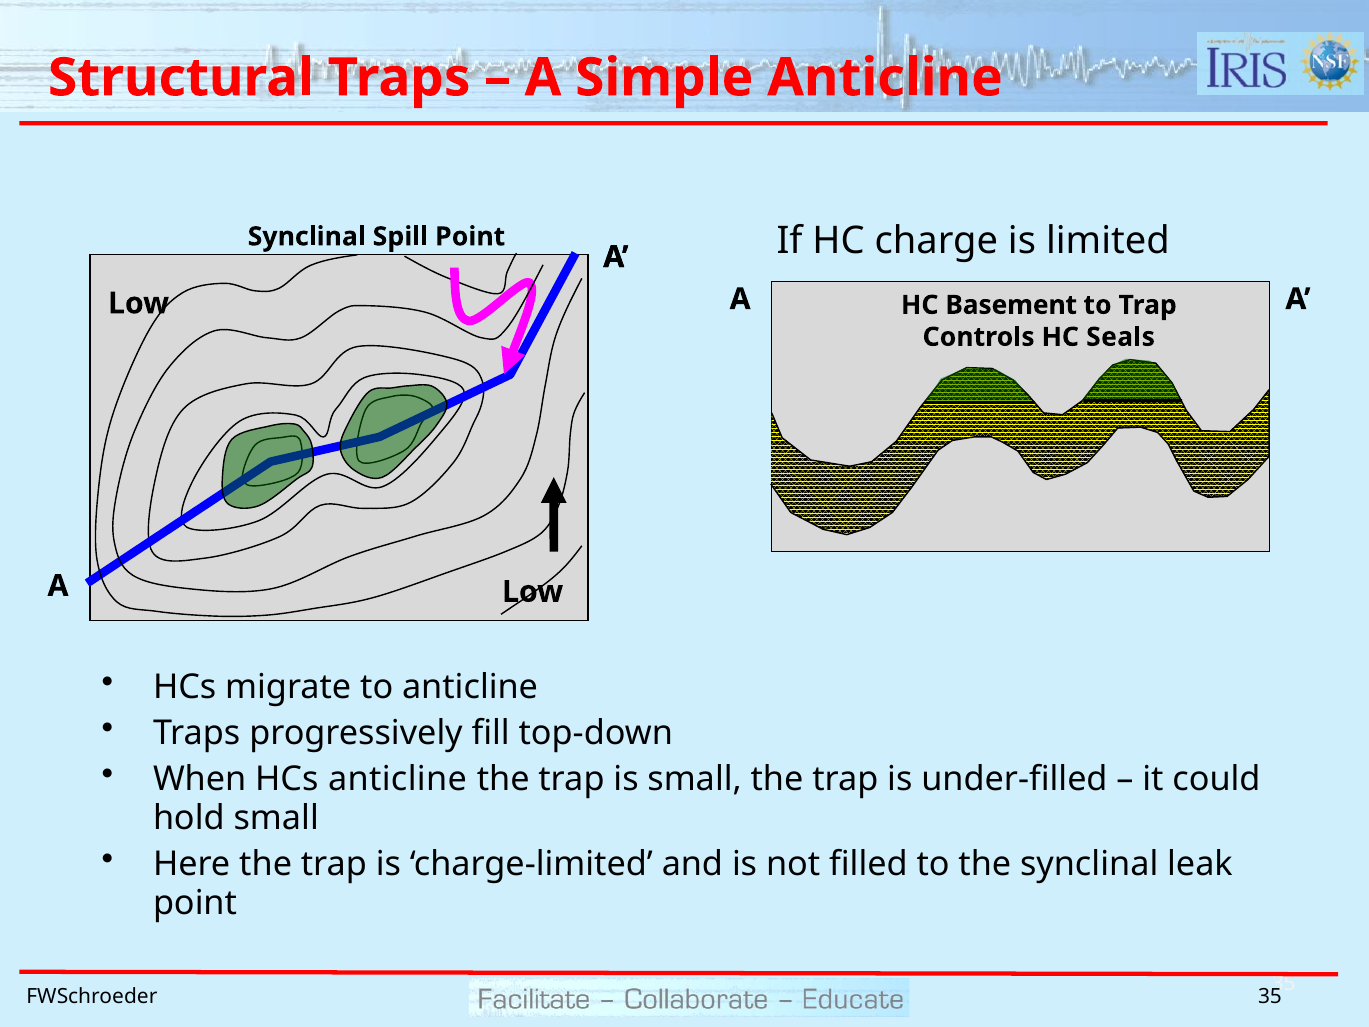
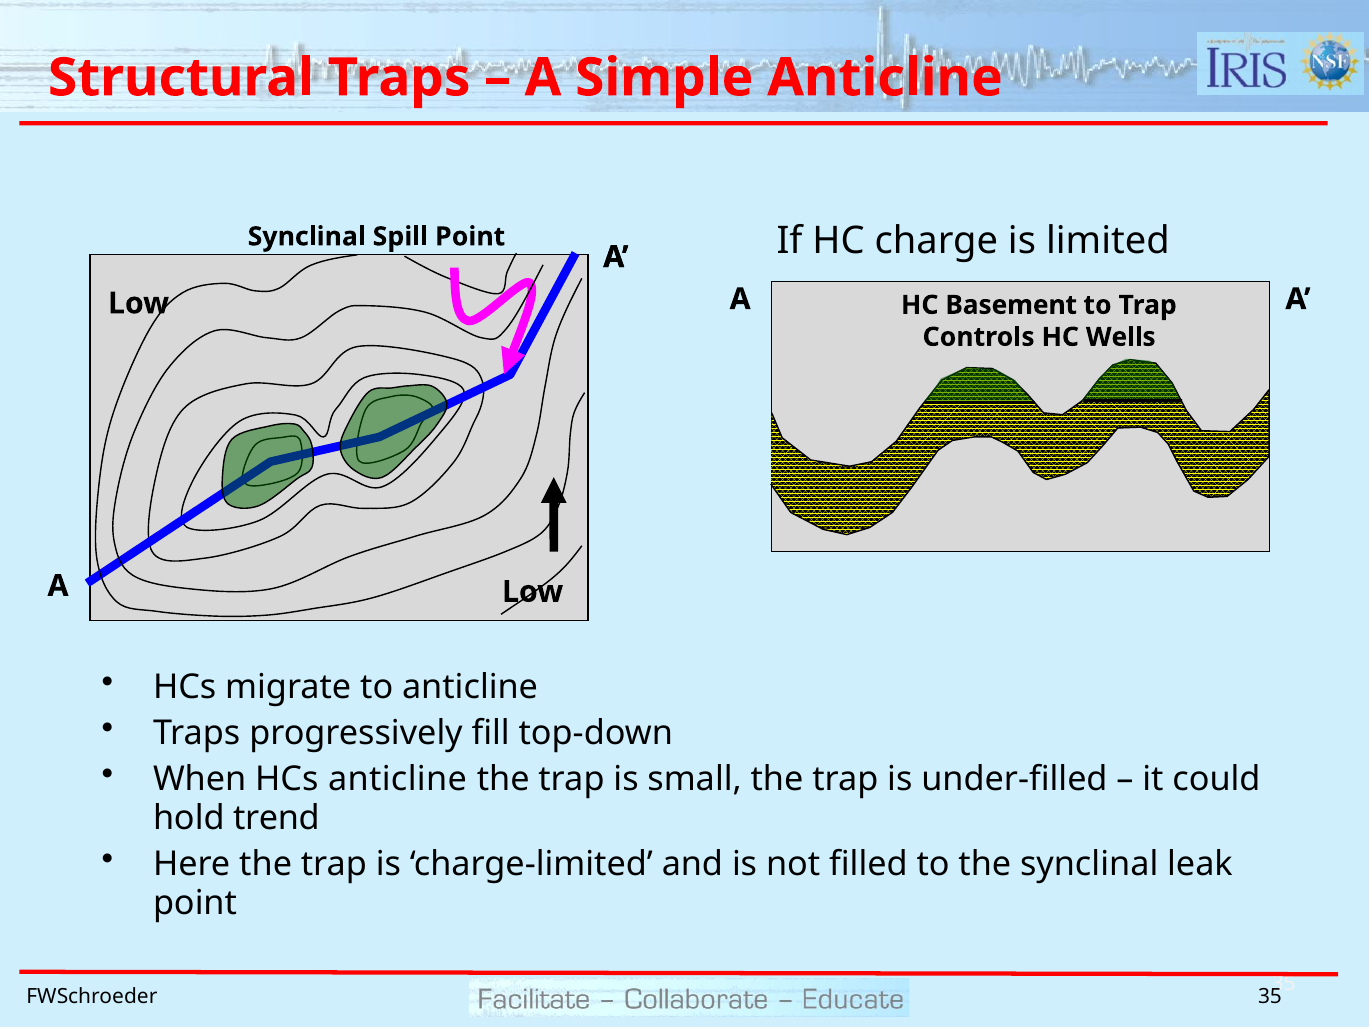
Seals: Seals -> Wells
hold small: small -> trend
